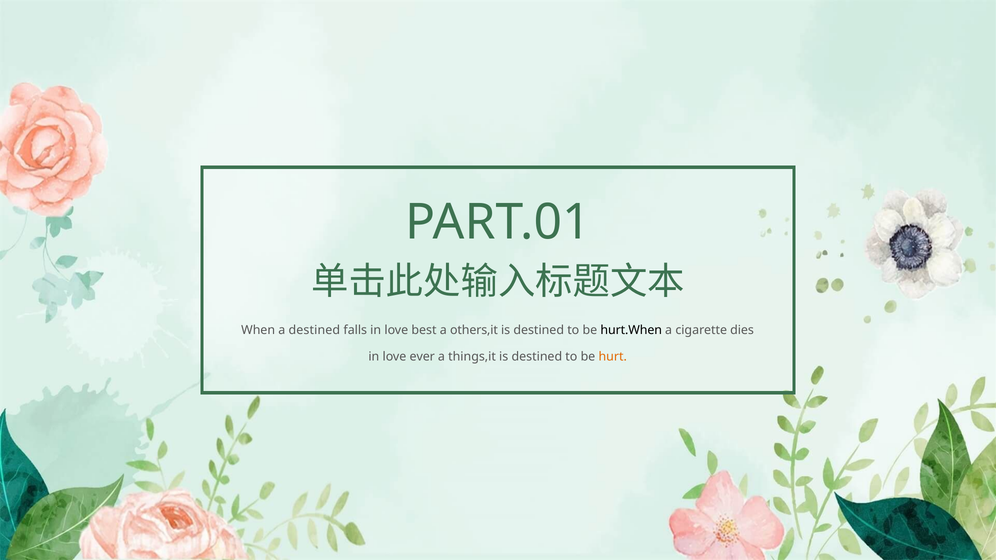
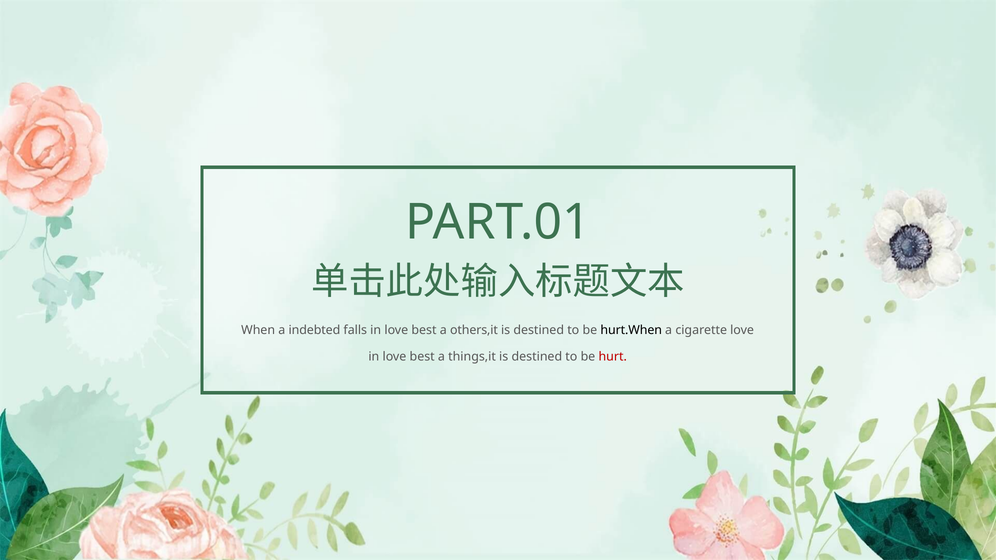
a destined: destined -> indebted
cigarette dies: dies -> love
ever at (422, 357): ever -> best
hurt colour: orange -> red
